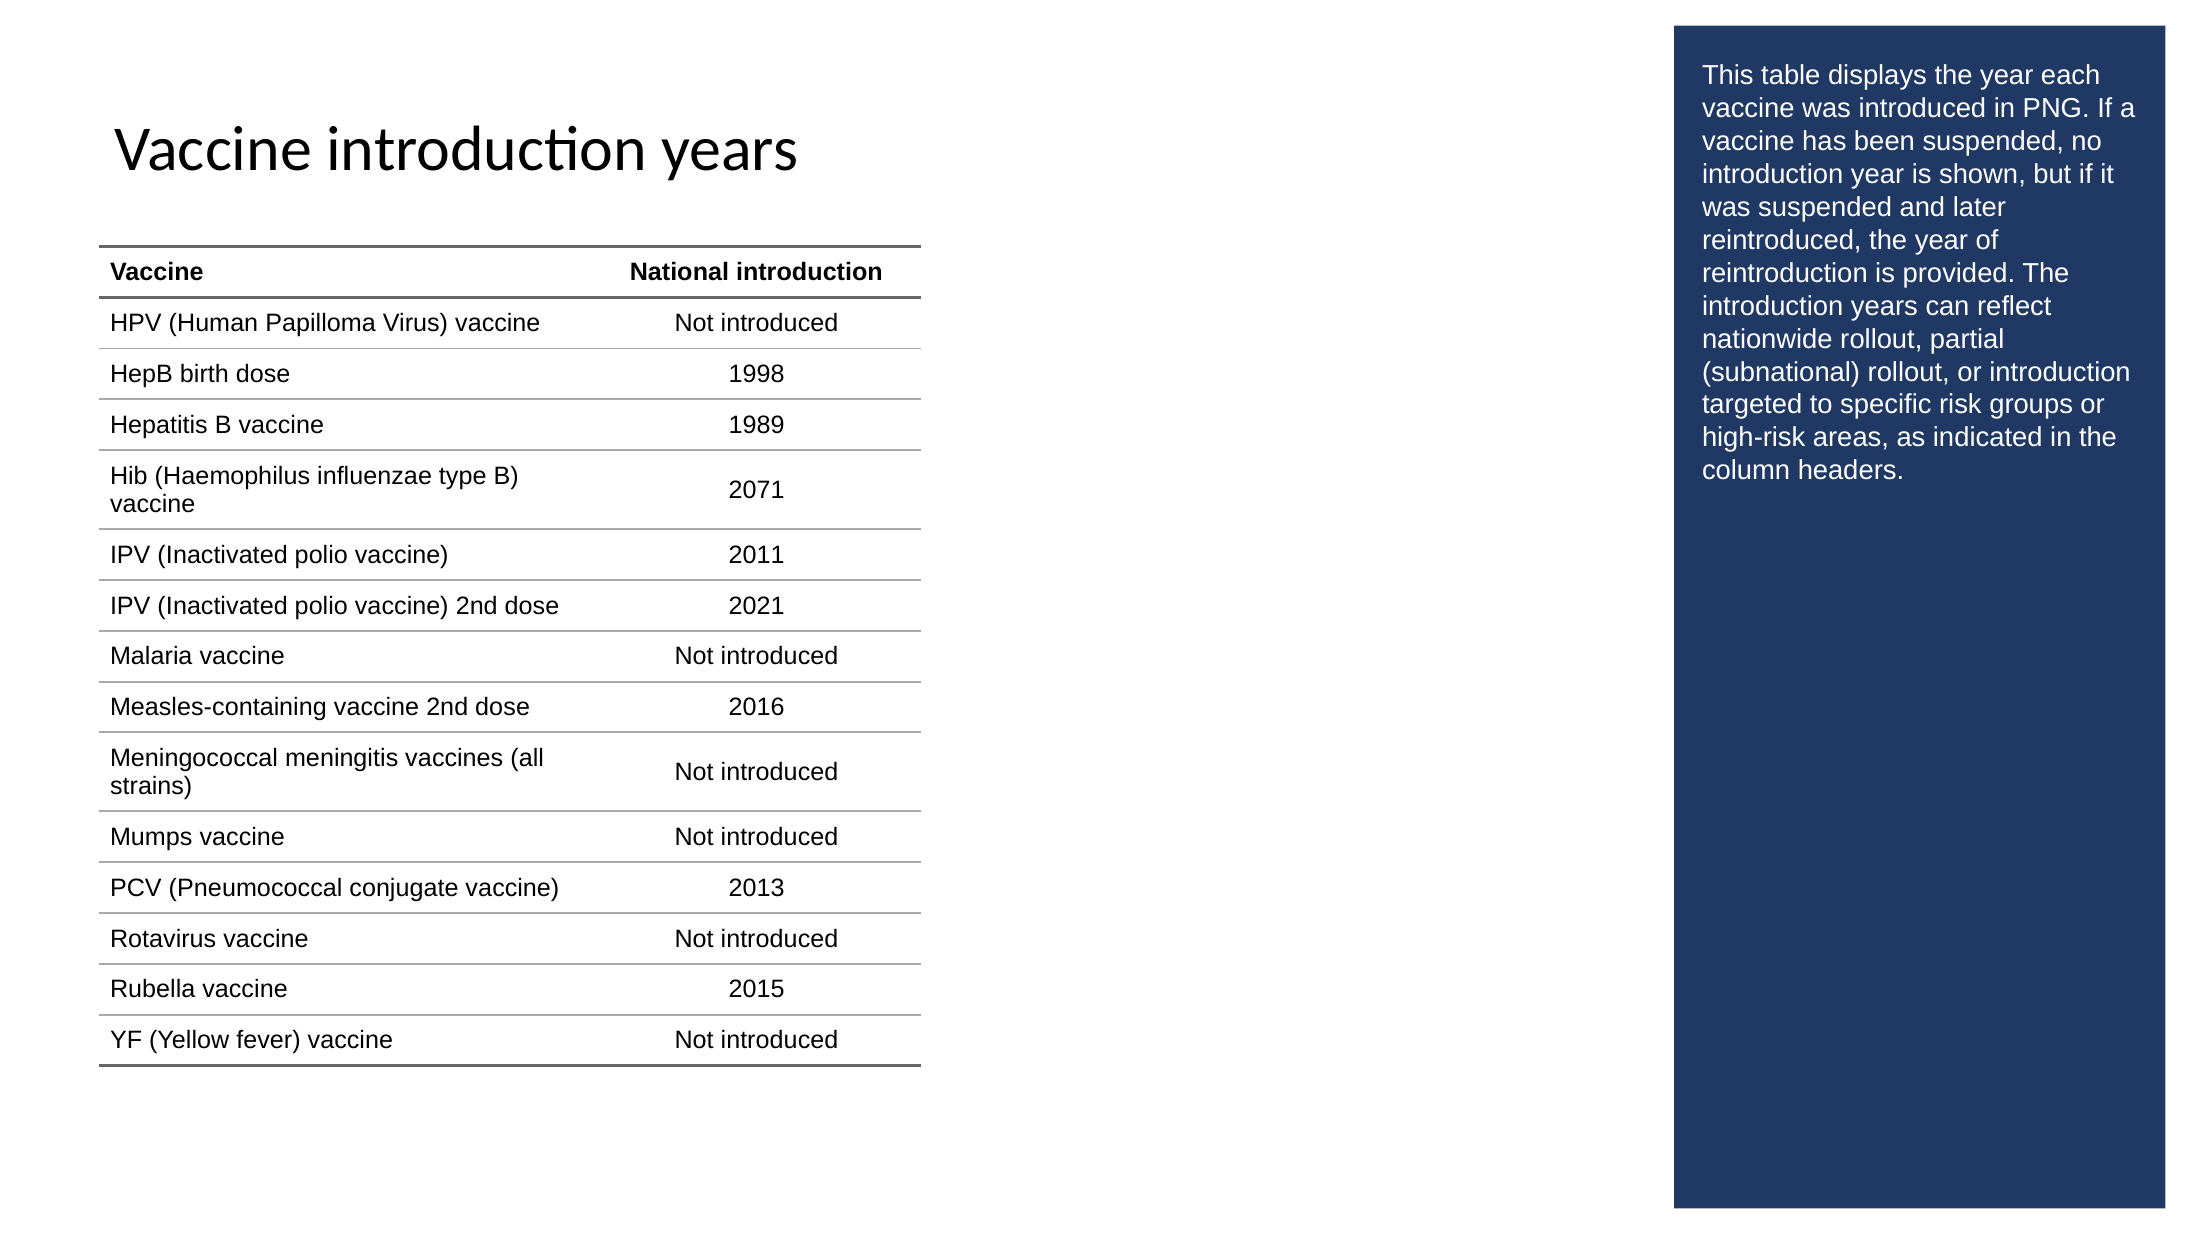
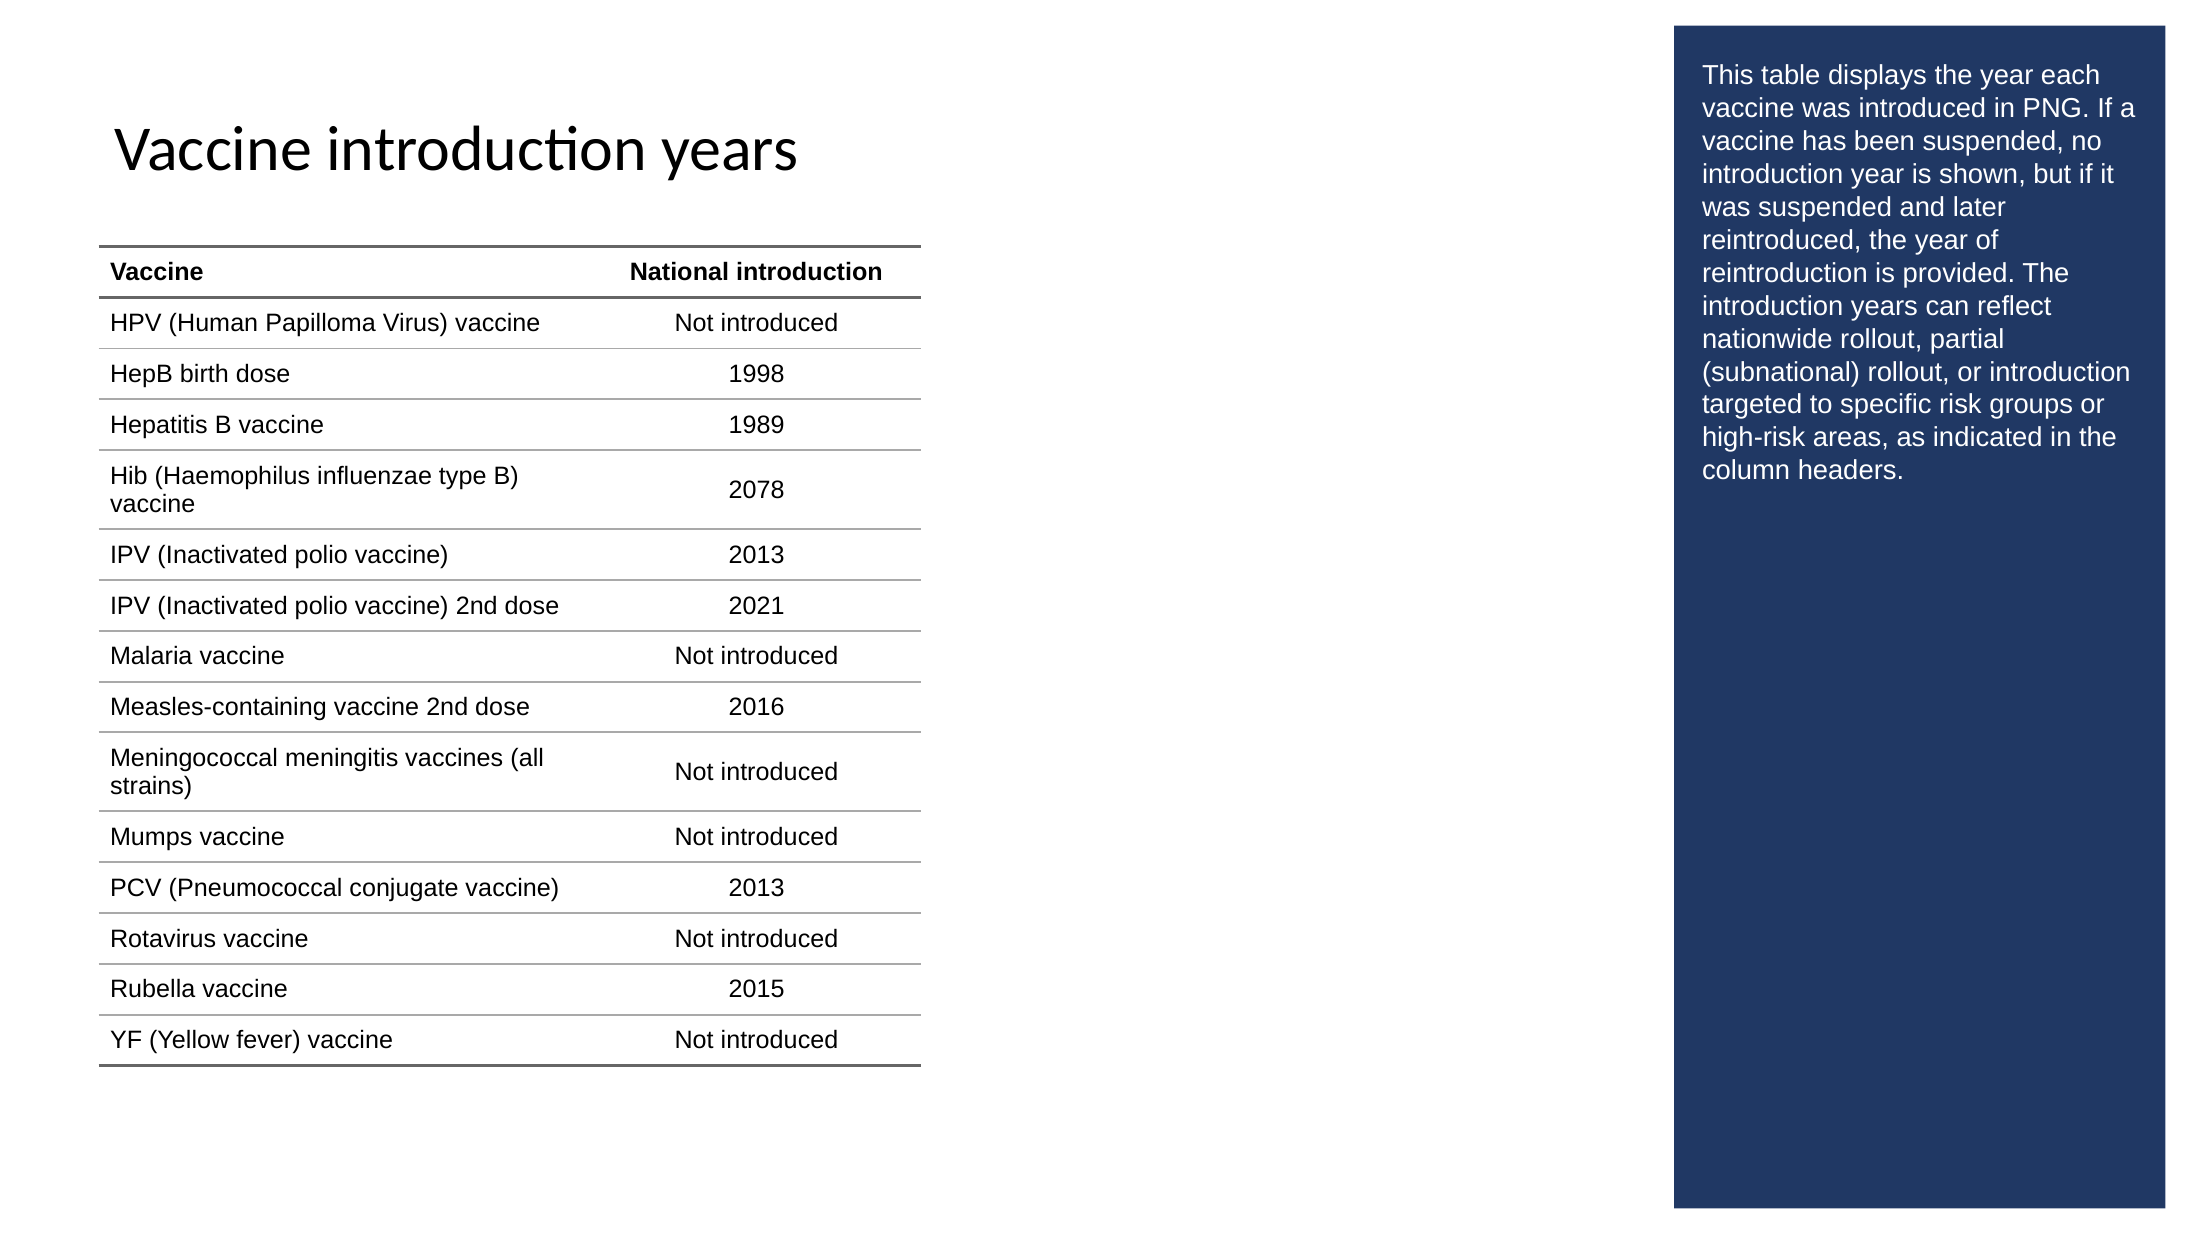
2071: 2071 -> 2078
polio vaccine 2011: 2011 -> 2013
